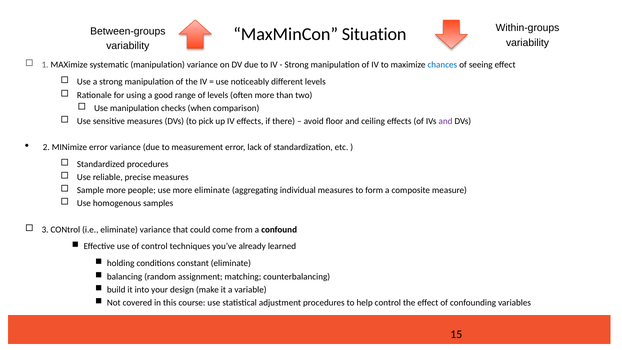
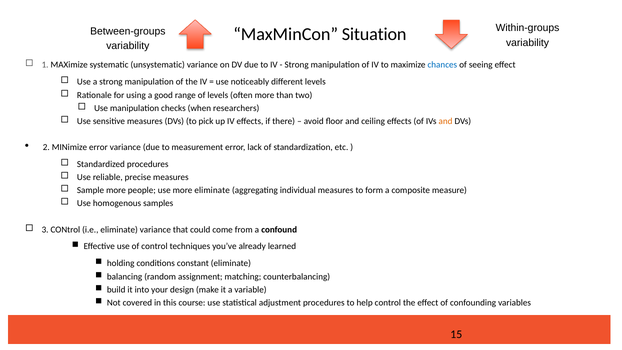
systematic manipulation: manipulation -> unsystematic
comparison: comparison -> researchers
and at (446, 121) colour: purple -> orange
